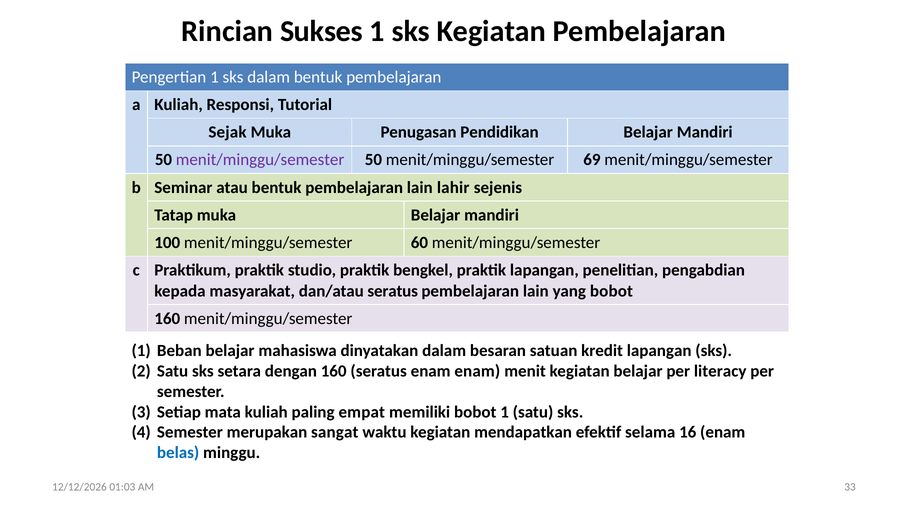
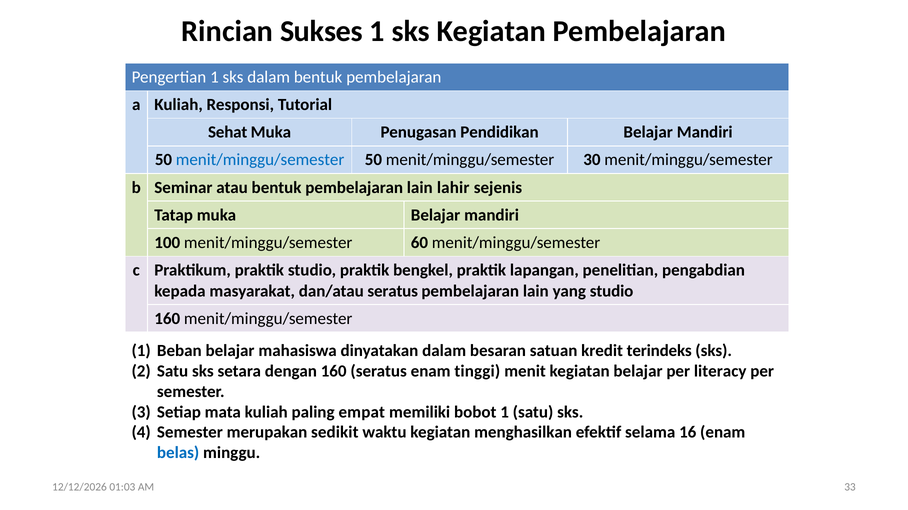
Sejak: Sejak -> Sehat
menit/minggu/semester at (260, 160) colour: purple -> blue
69: 69 -> 30
yang bobot: bobot -> studio
kredit lapangan: lapangan -> terindeks
enam enam: enam -> tinggi
sangat: sangat -> sedikit
mendapatkan: mendapatkan -> menghasilkan
